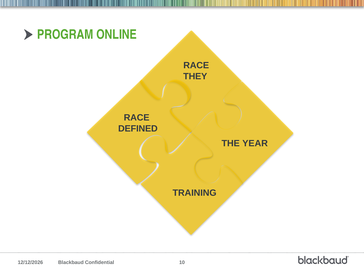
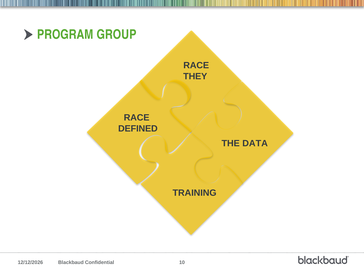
ONLINE: ONLINE -> GROUP
YEAR: YEAR -> DATA
